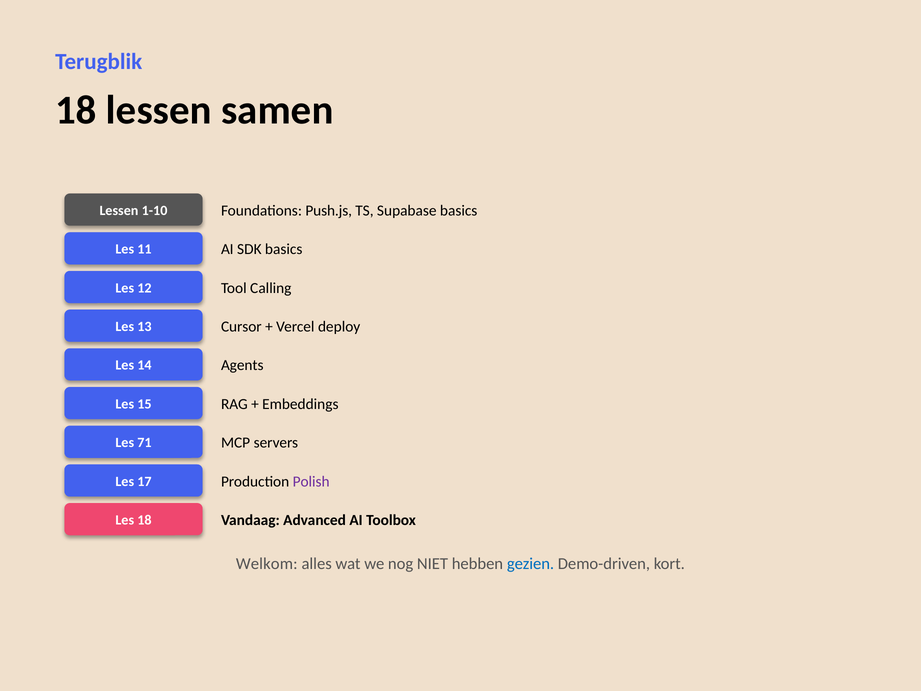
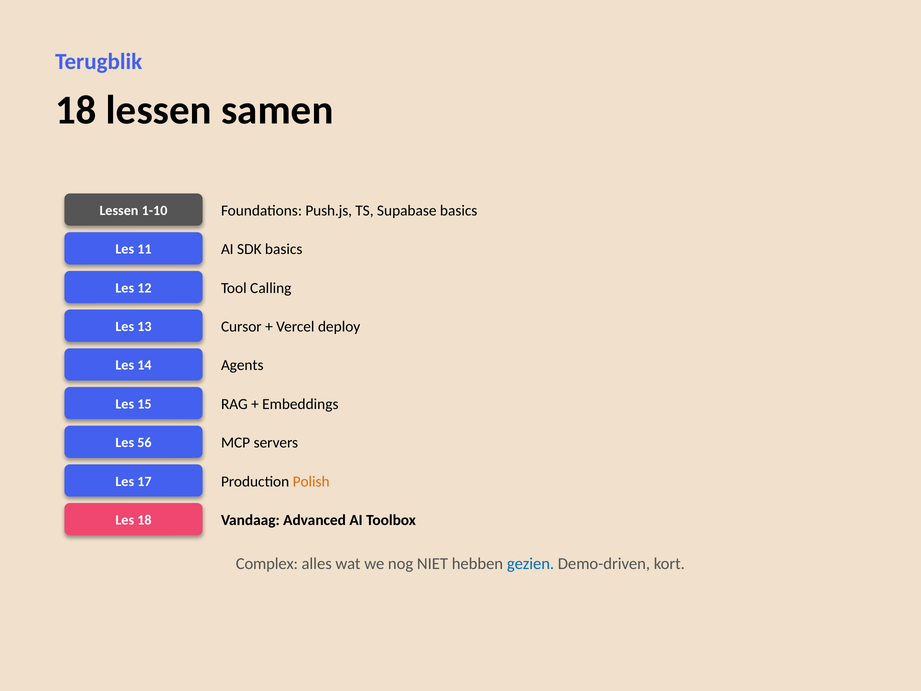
71: 71 -> 56
Polish colour: purple -> orange
Welkom: Welkom -> Complex
